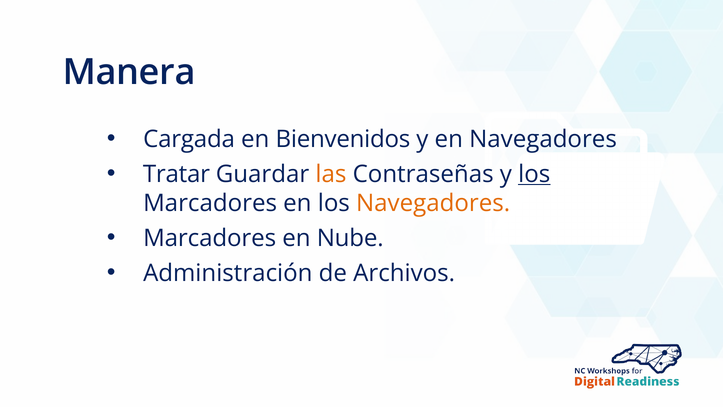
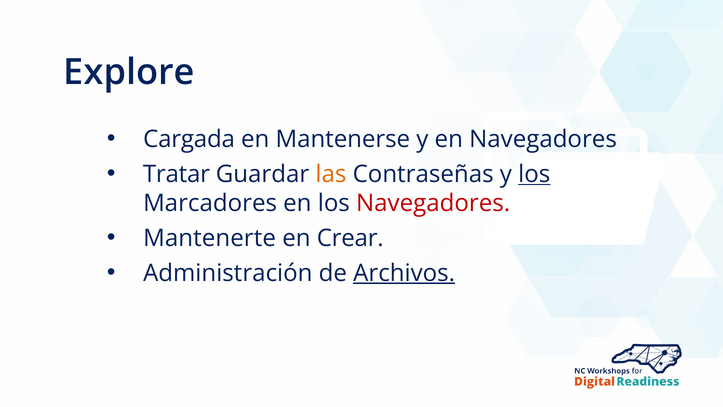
Manera: Manera -> Explore
Bienvenidos: Bienvenidos -> Mantenerse
Navegadores at (433, 203) colour: orange -> red
Marcadores at (210, 238): Marcadores -> Mantenerte
Nube: Nube -> Crear
Archivos underline: none -> present
